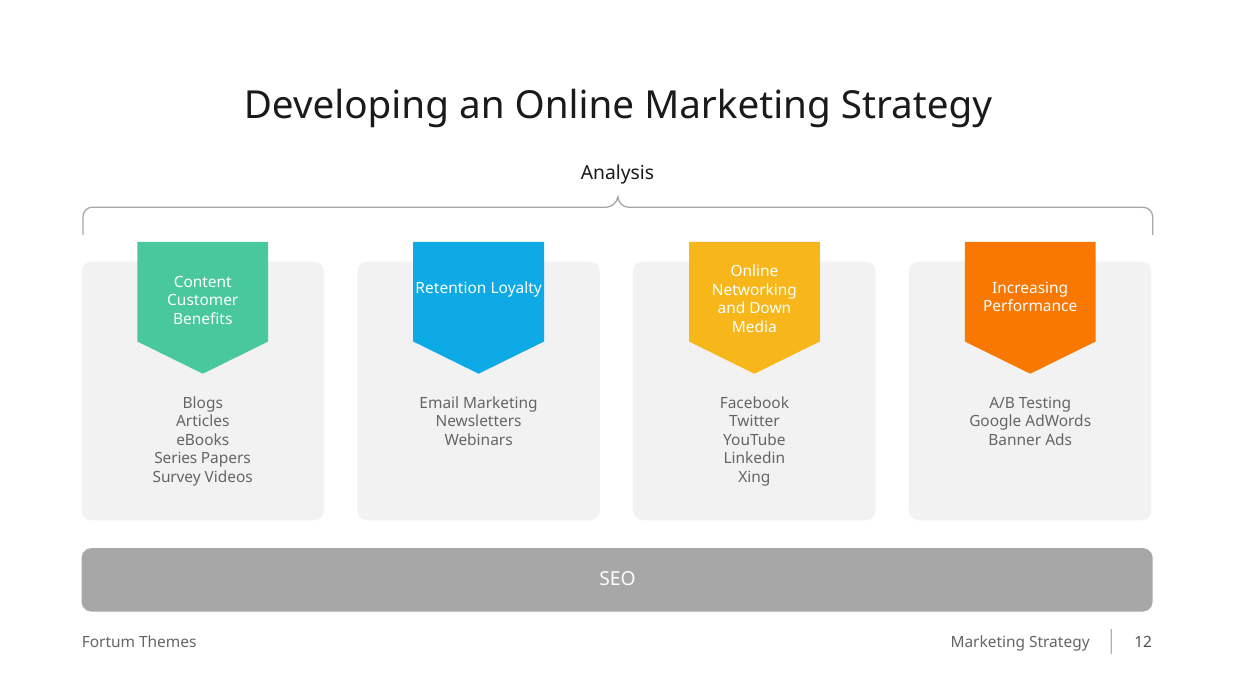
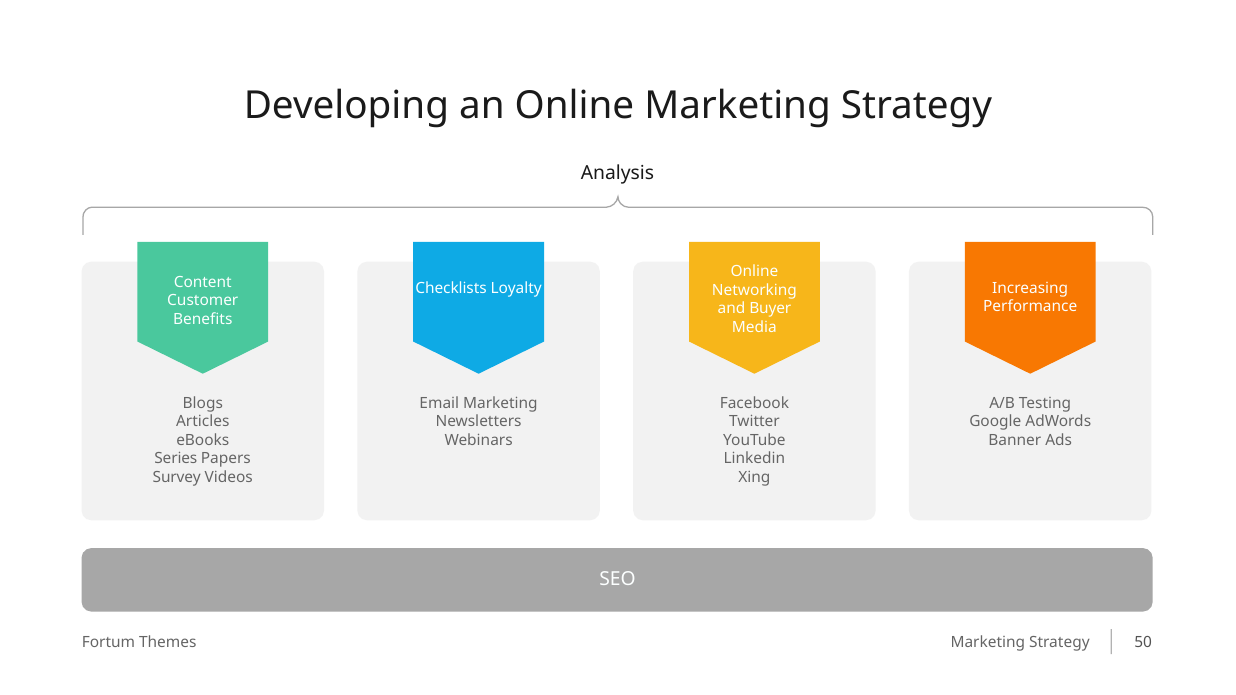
Retention: Retention -> Checklists
Down: Down -> Buyer
12: 12 -> 50
